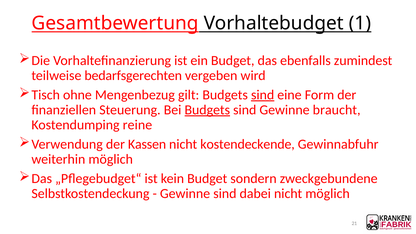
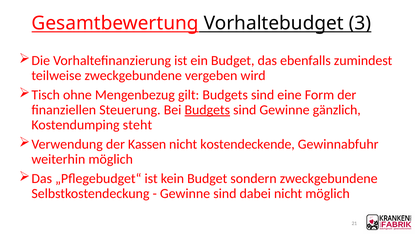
1: 1 -> 3
teilweise bedarfsgerechten: bedarfsgerechten -> zweckgebundene
sind at (263, 95) underline: present -> none
braucht: braucht -> gänzlich
reine: reine -> steht
